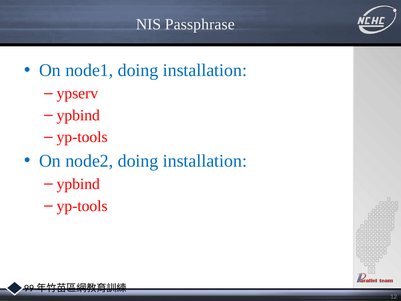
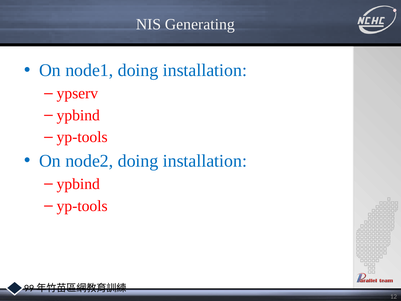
Passphrase: Passphrase -> Generating
